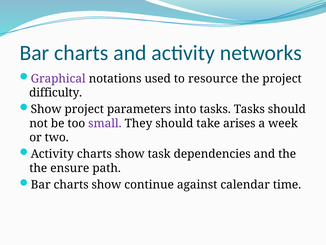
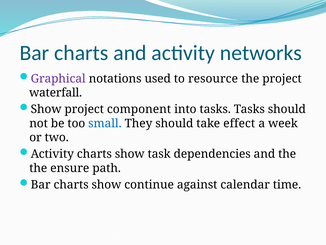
difficulty: difficulty -> waterfall
parameters: parameters -> component
small colour: purple -> blue
arises: arises -> effect
